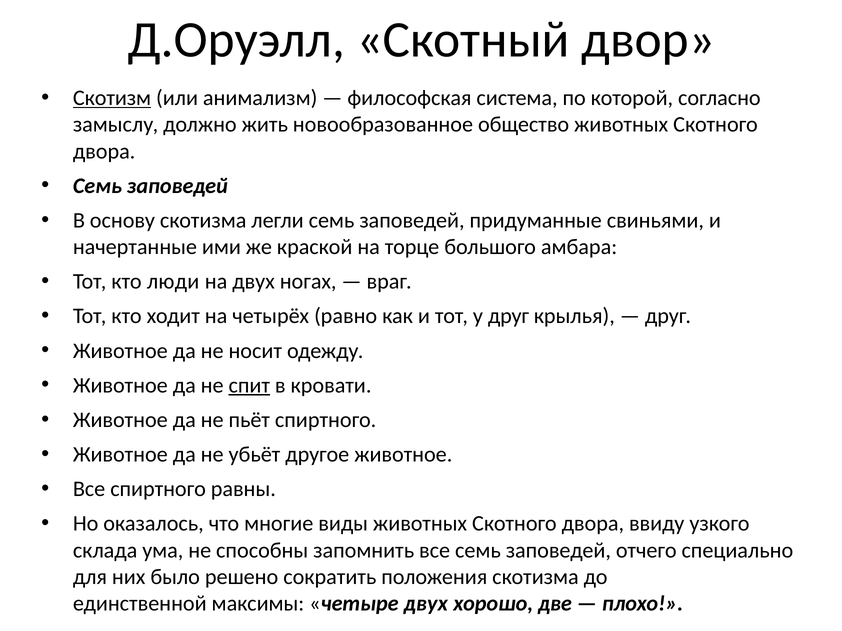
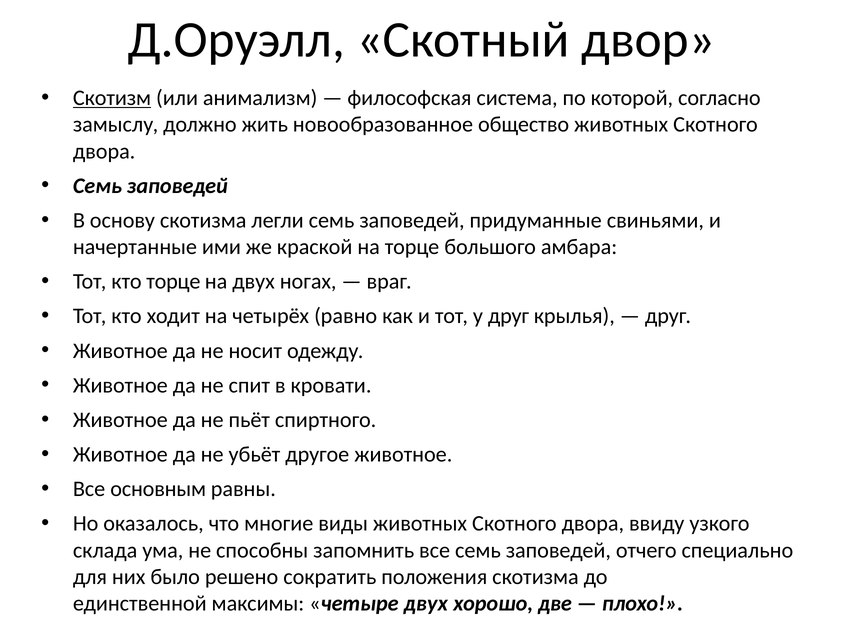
кто люди: люди -> торце
спит underline: present -> none
Все спиртного: спиртного -> основным
